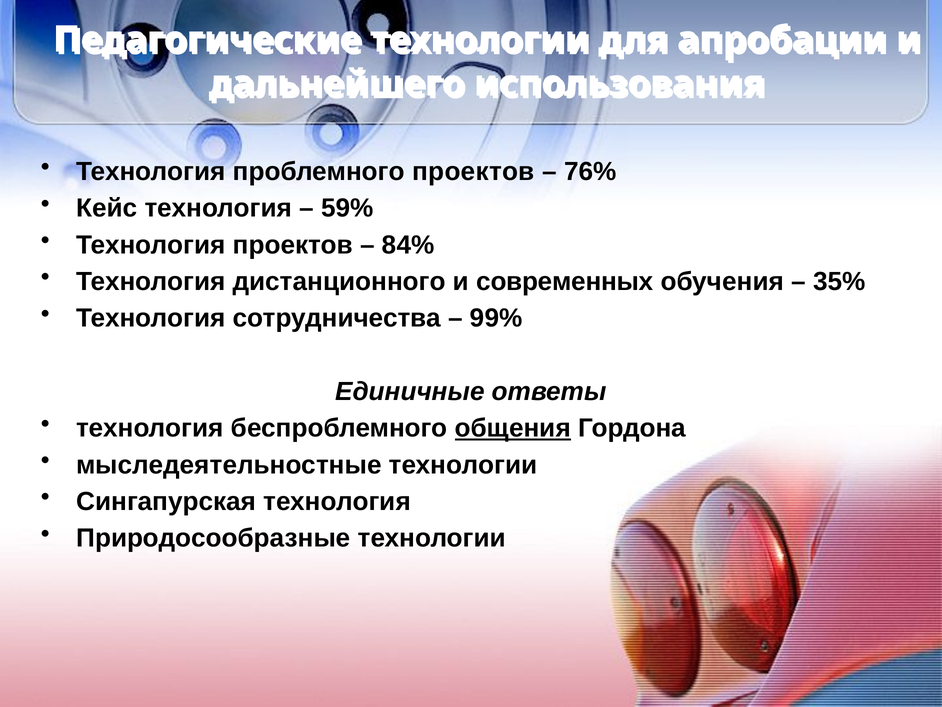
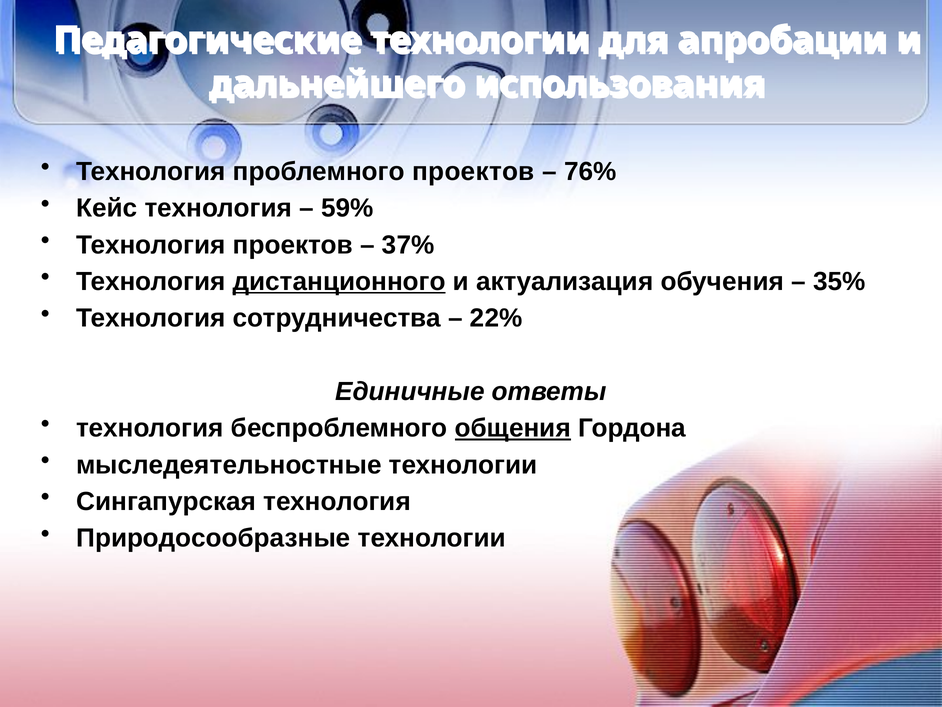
84%: 84% -> 37%
дистанционного underline: none -> present
современных: современных -> актуализация
99%: 99% -> 22%
